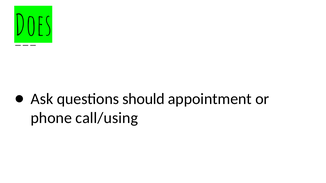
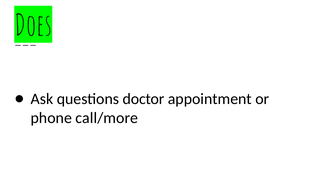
should: should -> doctor
call/using: call/using -> call/more
